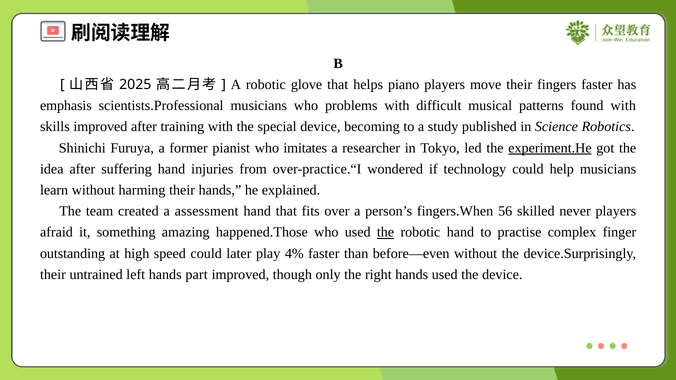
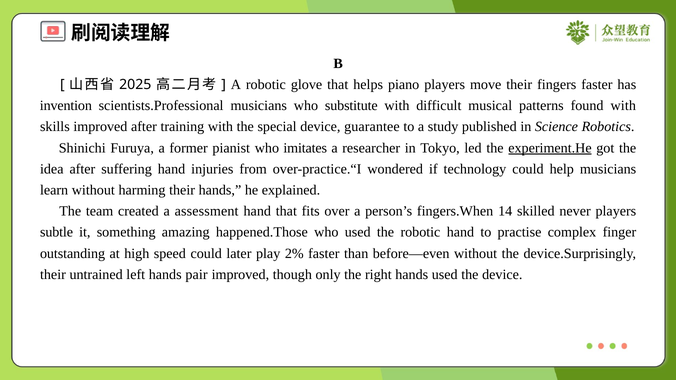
emphasis: emphasis -> invention
problems: problems -> substitute
becoming: becoming -> guarantee
56: 56 -> 14
afraid: afraid -> subtle
the at (386, 232) underline: present -> none
4%: 4% -> 2%
part: part -> pair
